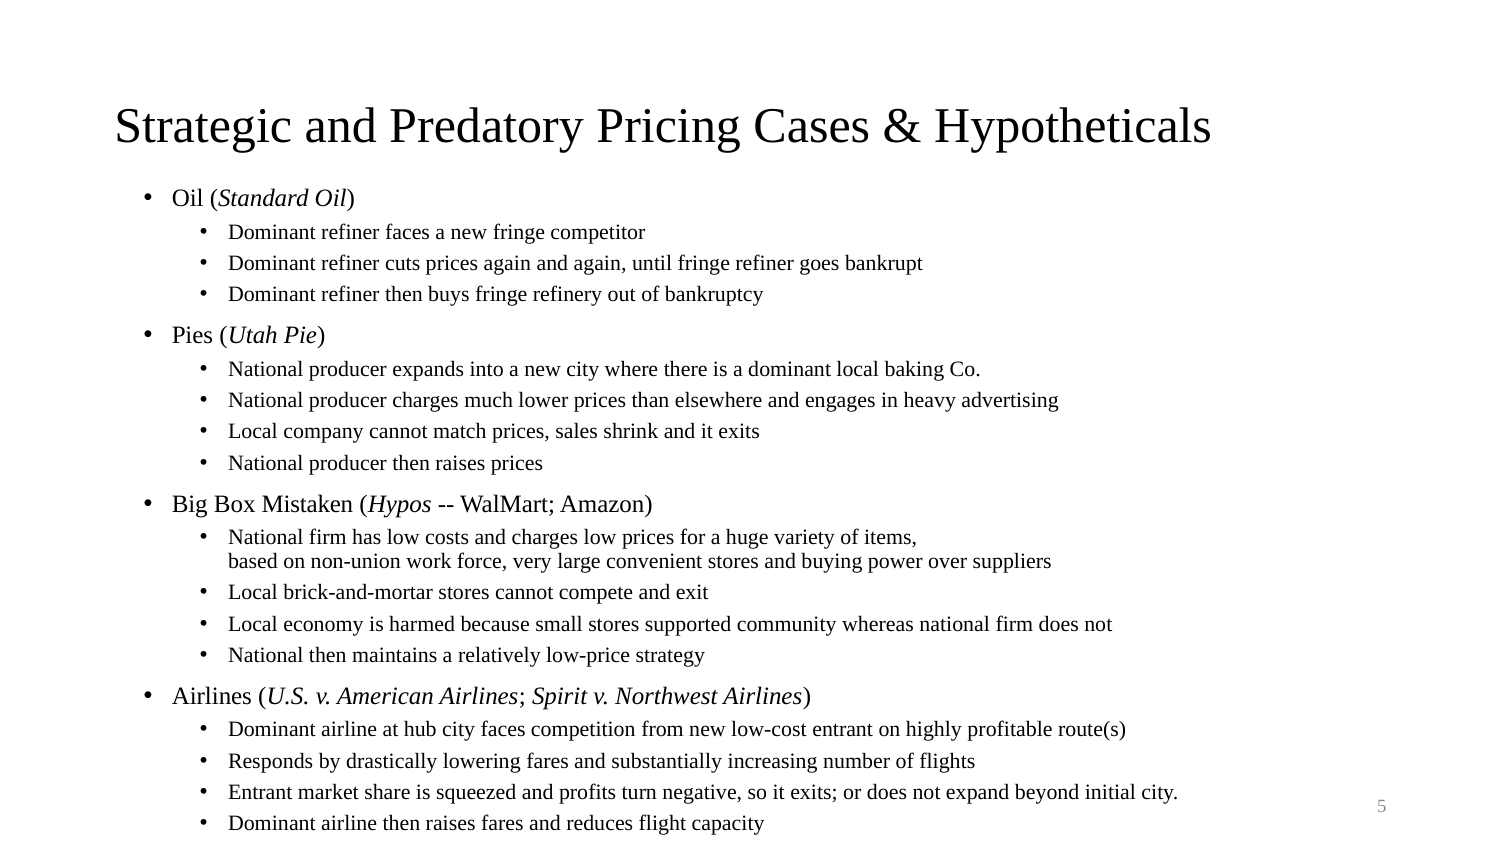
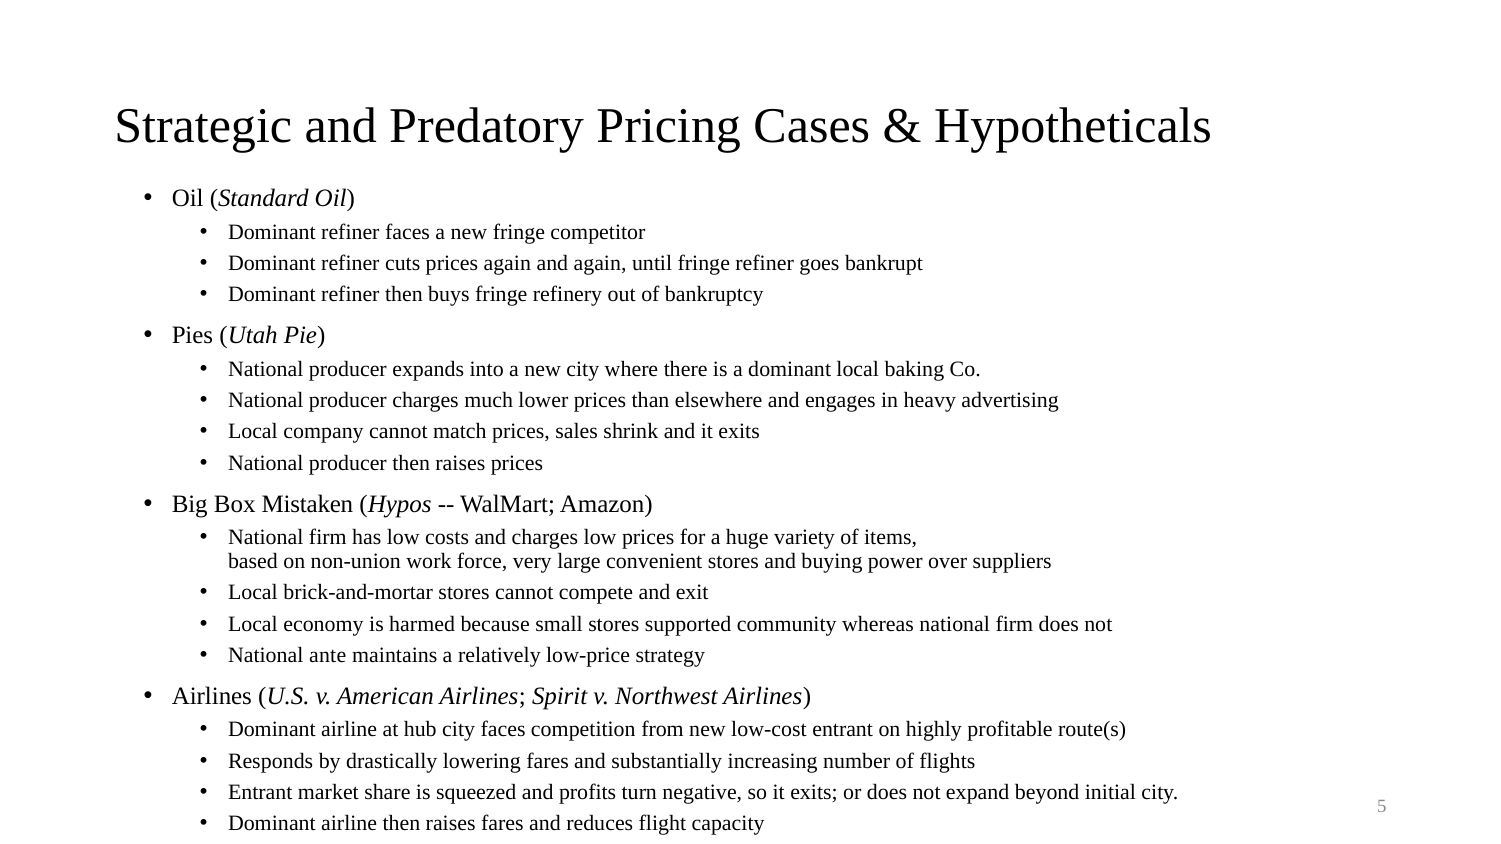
National then: then -> ante
